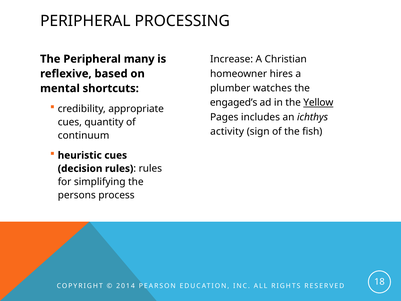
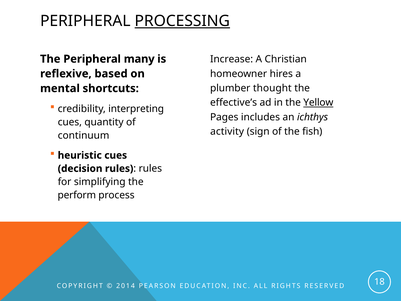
PROCESSING underline: none -> present
watches: watches -> thought
engaged’s: engaged’s -> effective’s
appropriate: appropriate -> interpreting
persons: persons -> perform
